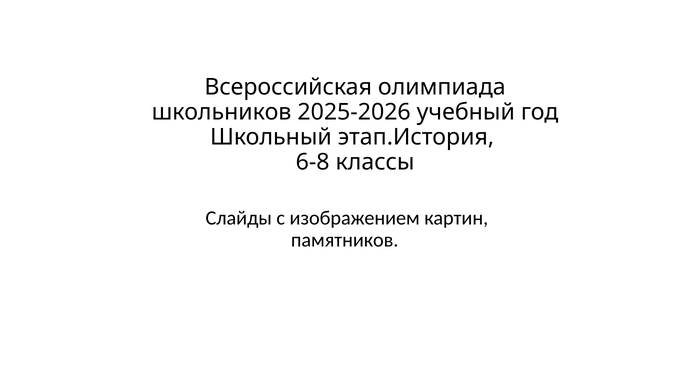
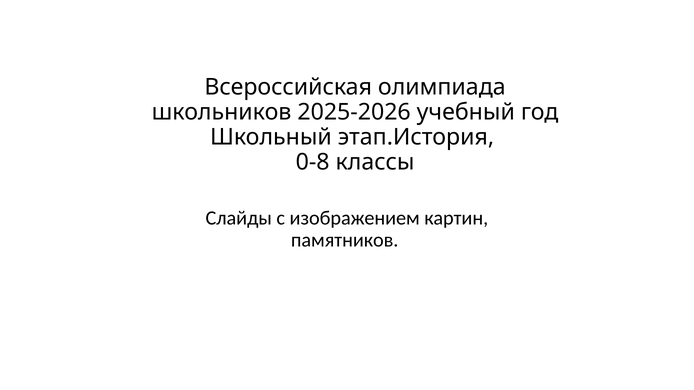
6-8: 6-8 -> 0-8
